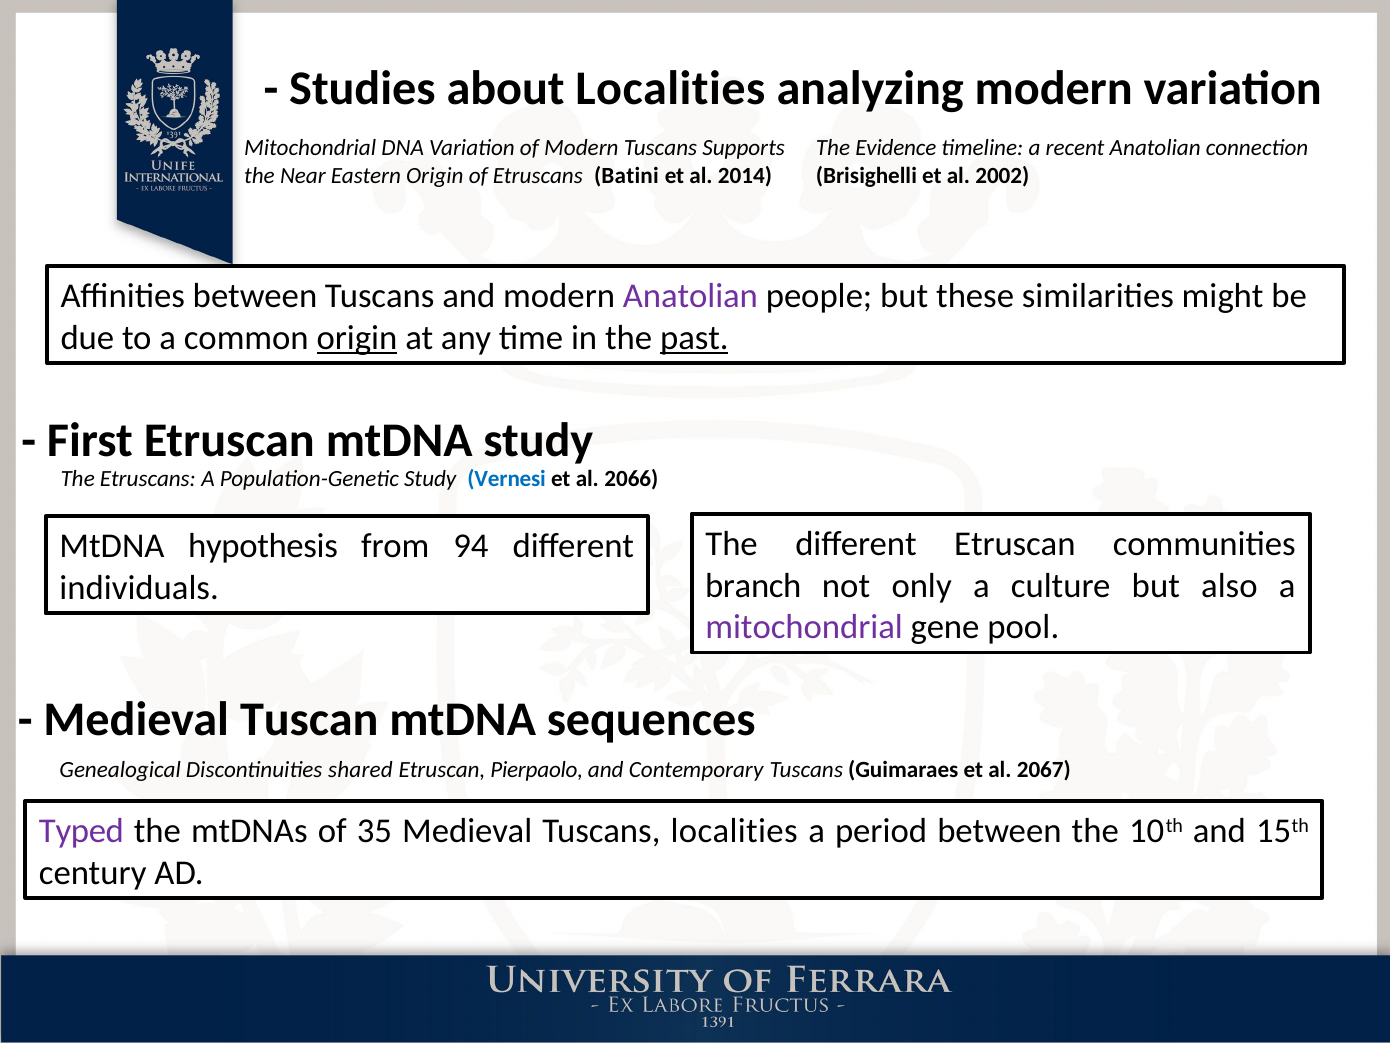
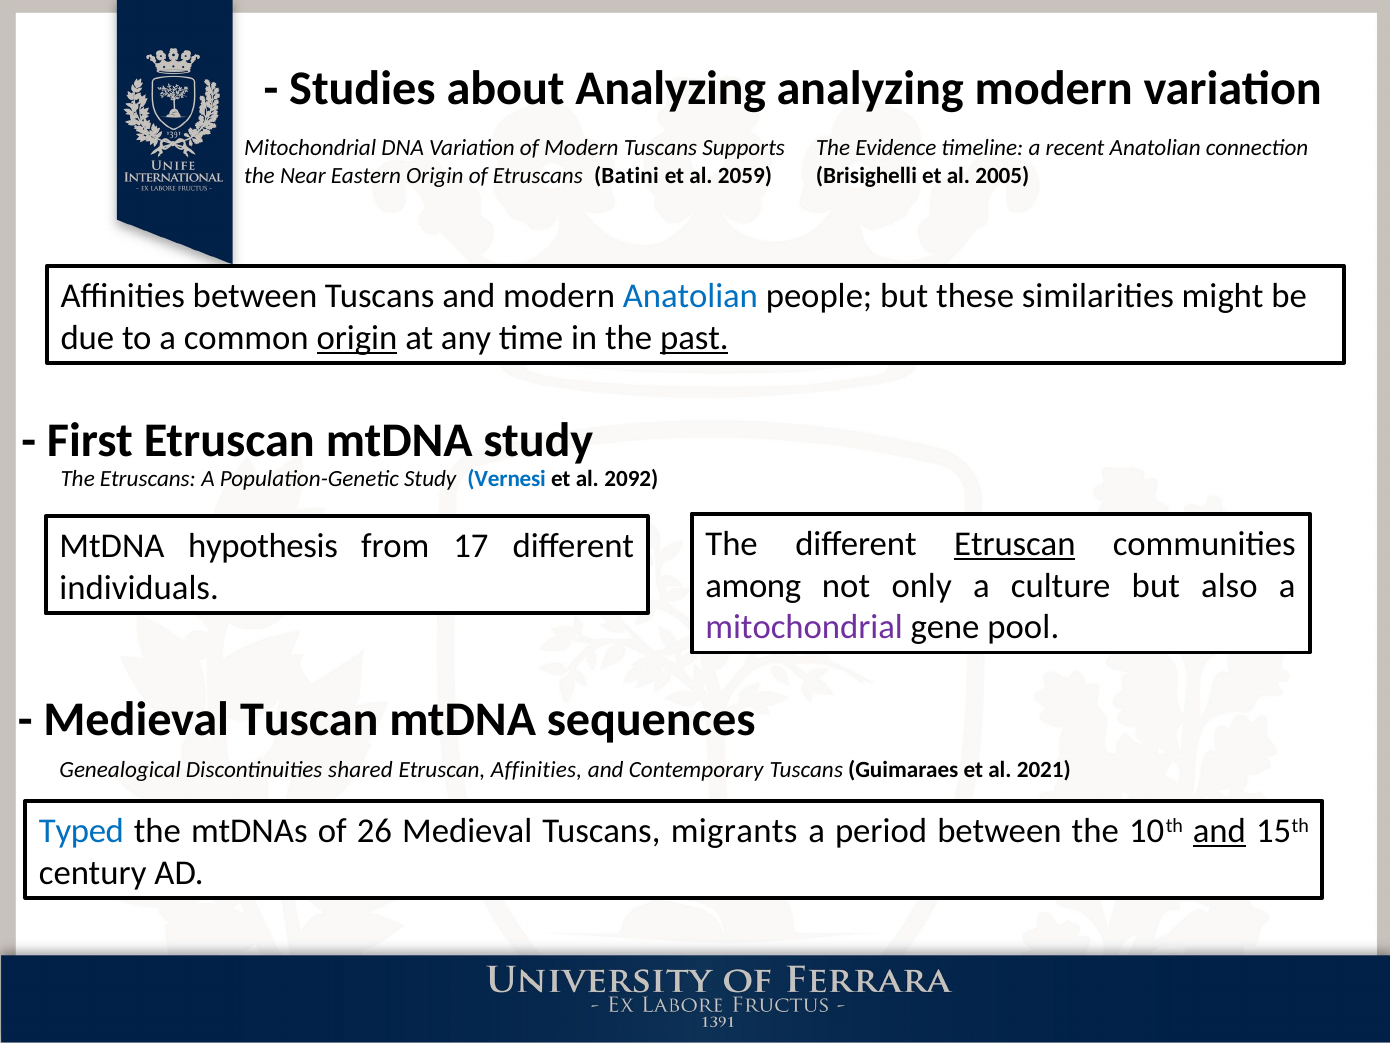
about Localities: Localities -> Analyzing
2014: 2014 -> 2059
2002: 2002 -> 2005
Anatolian at (690, 296) colour: purple -> blue
2066: 2066 -> 2092
Etruscan at (1015, 544) underline: none -> present
94: 94 -> 17
branch: branch -> among
Etruscan Pierpaolo: Pierpaolo -> Affinities
2067: 2067 -> 2021
Typed colour: purple -> blue
35: 35 -> 26
Tuscans localities: localities -> migrants
and at (1219, 831) underline: none -> present
